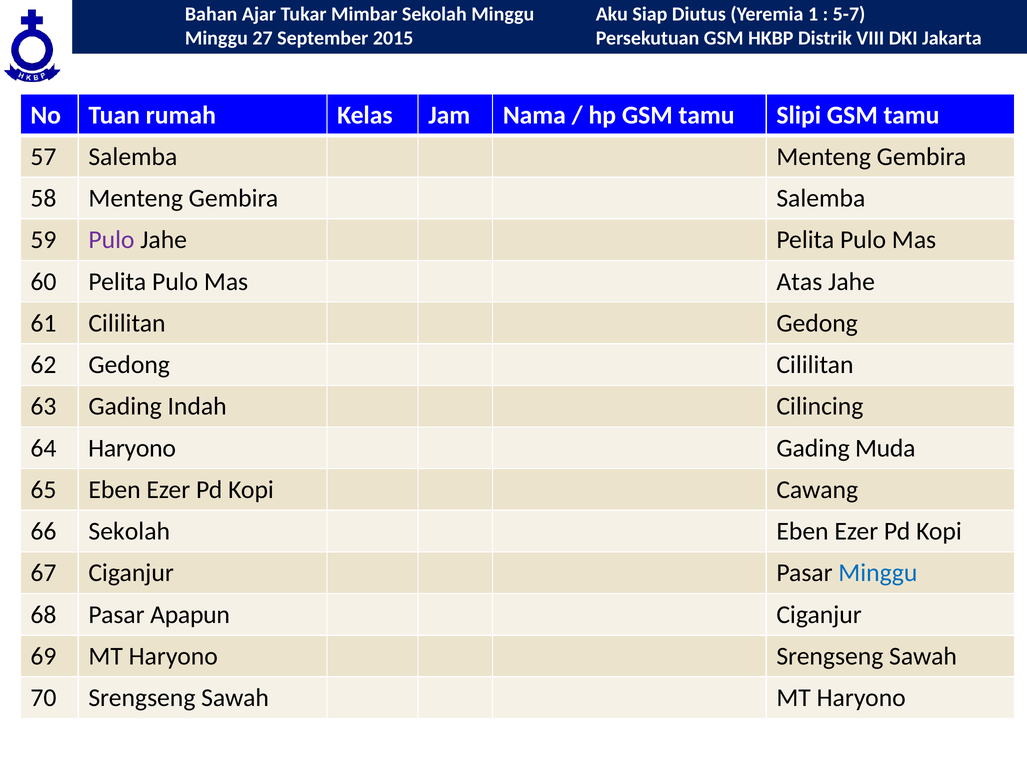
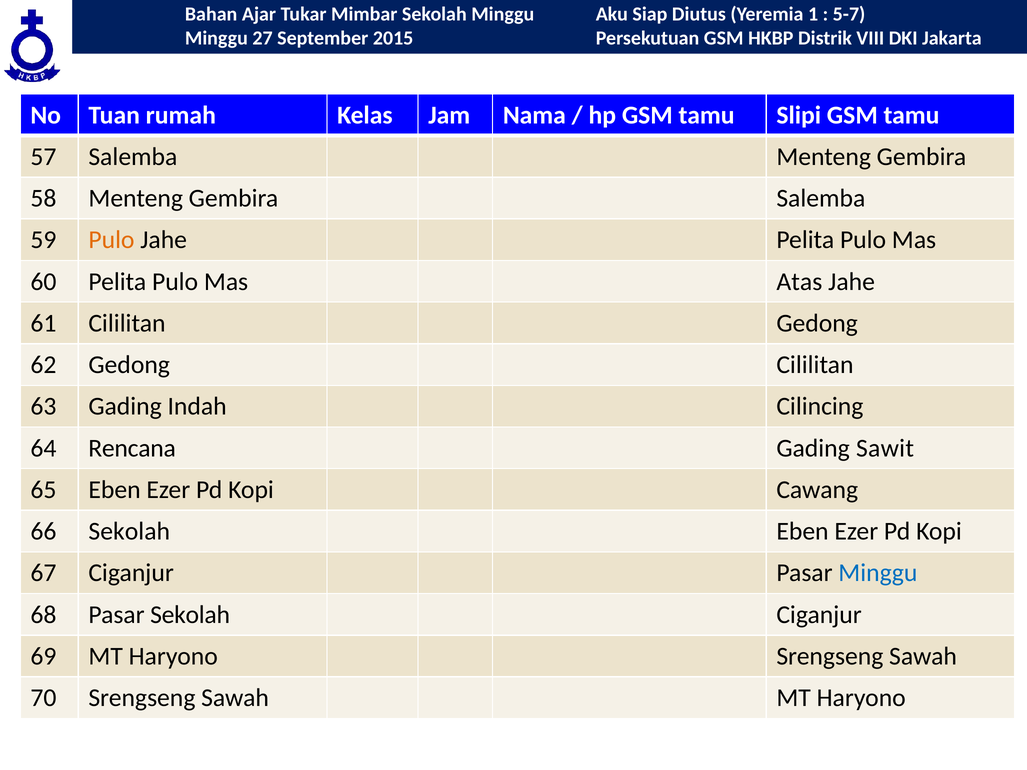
Pulo at (111, 240) colour: purple -> orange
64 Haryono: Haryono -> Rencana
Muda: Muda -> Sawit
Pasar Apapun: Apapun -> Sekolah
